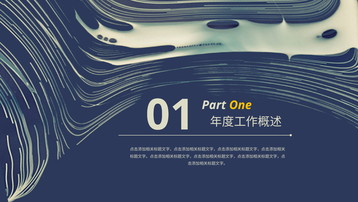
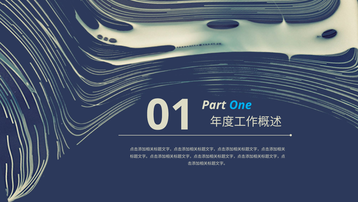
One colour: yellow -> light blue
